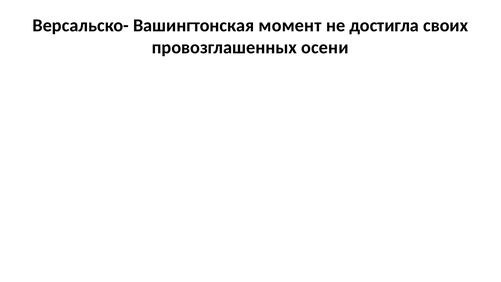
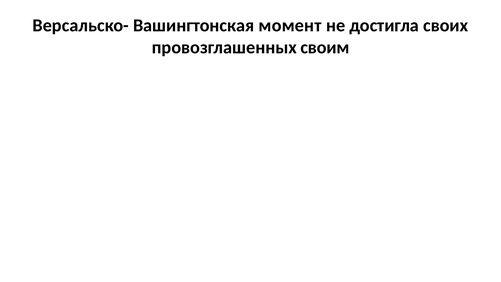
осени: осени -> своим
